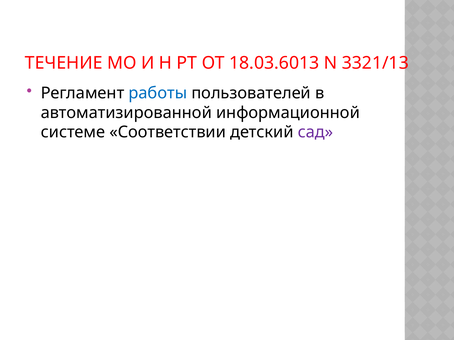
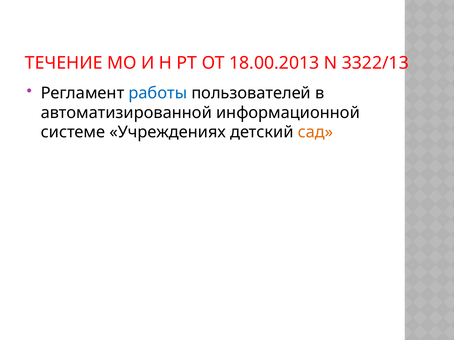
18.03.6013: 18.03.6013 -> 18.00.2013
3321/13: 3321/13 -> 3322/13
Соответствии: Соответствии -> Учреждениях
сад colour: purple -> orange
